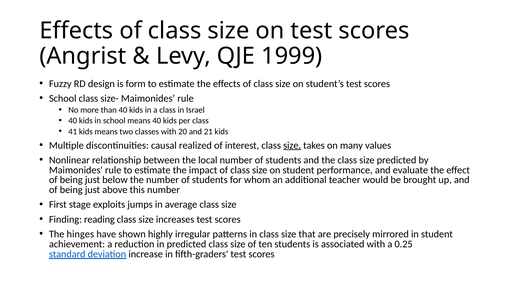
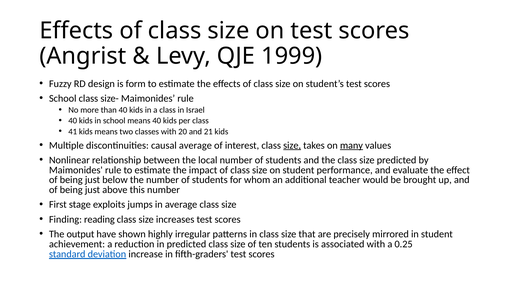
causal realized: realized -> average
many underline: none -> present
hinges: hinges -> output
